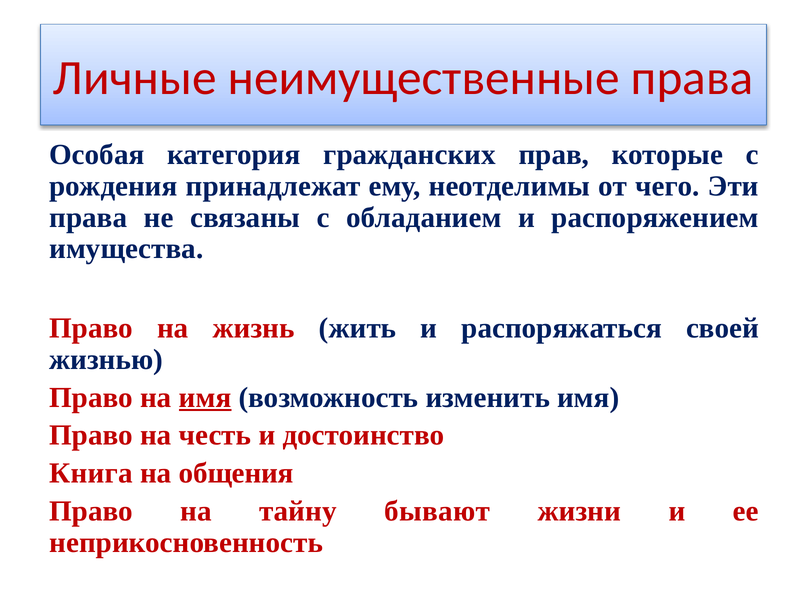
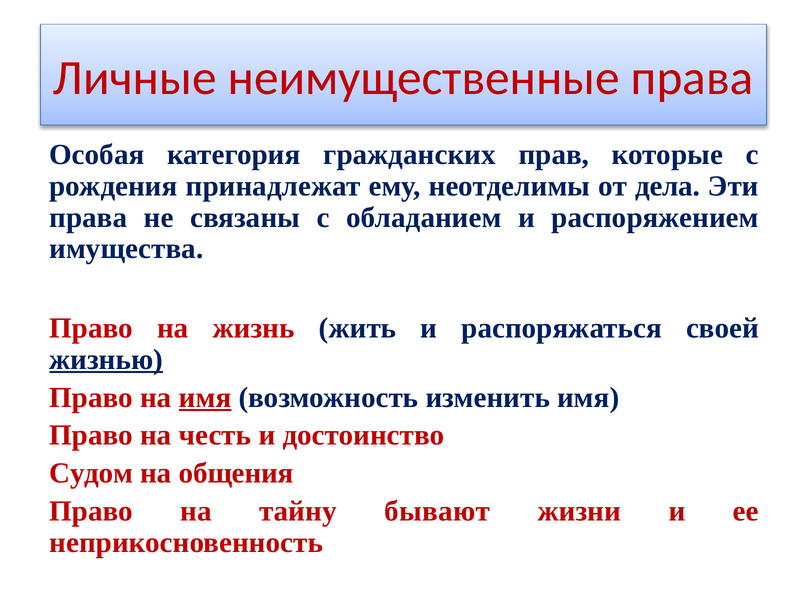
чего: чего -> дела
жизнью underline: none -> present
Книга: Книга -> Судом
